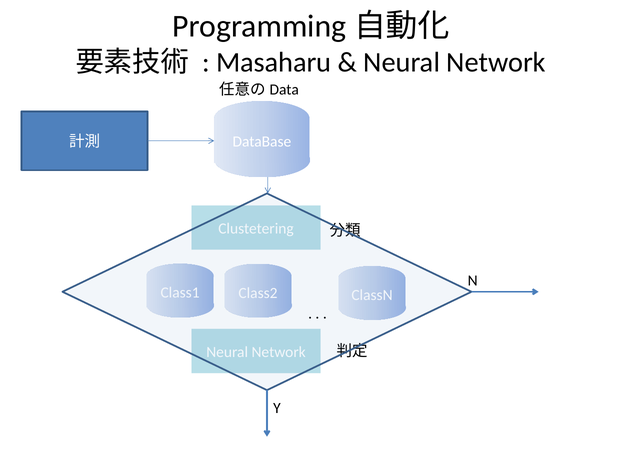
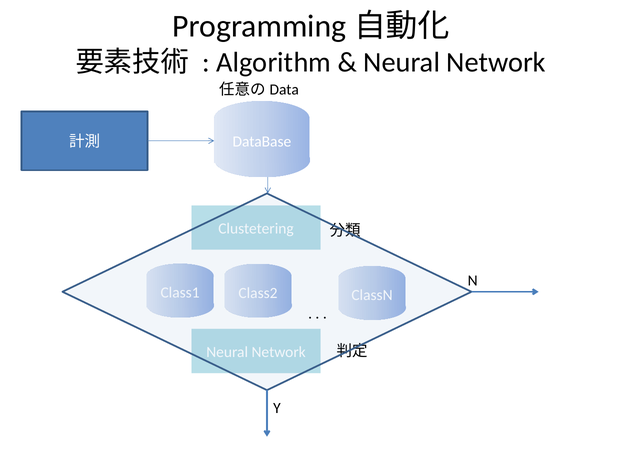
Masaharu: Masaharu -> Algorithm
